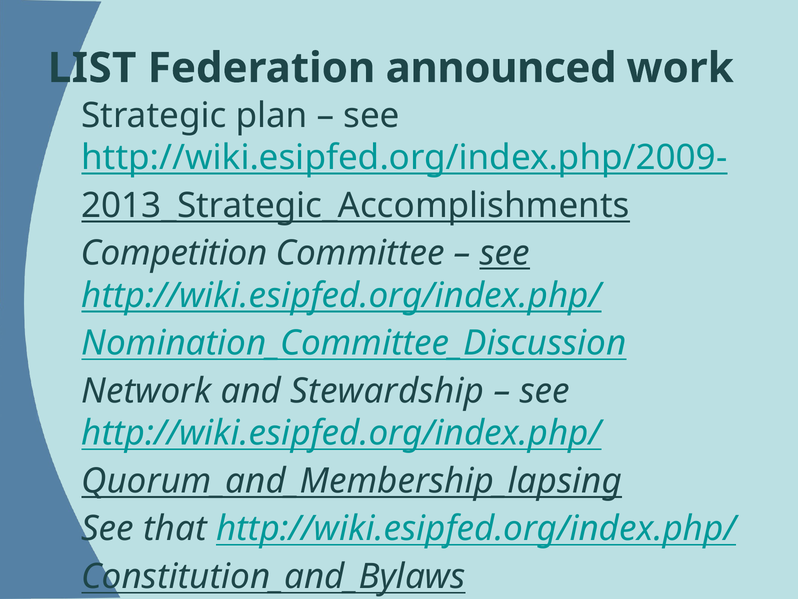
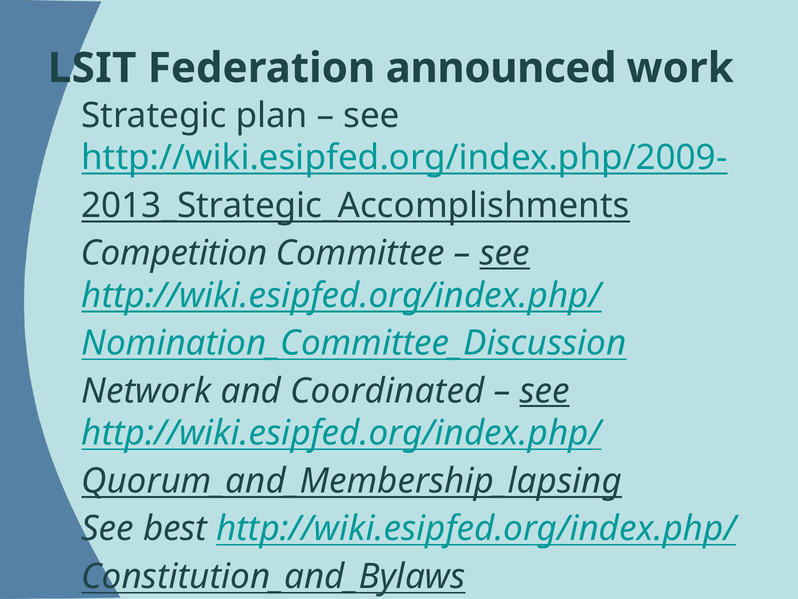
LIST: LIST -> LSIT
Stewardship: Stewardship -> Coordinated
see at (545, 391) underline: none -> present
that: that -> best
